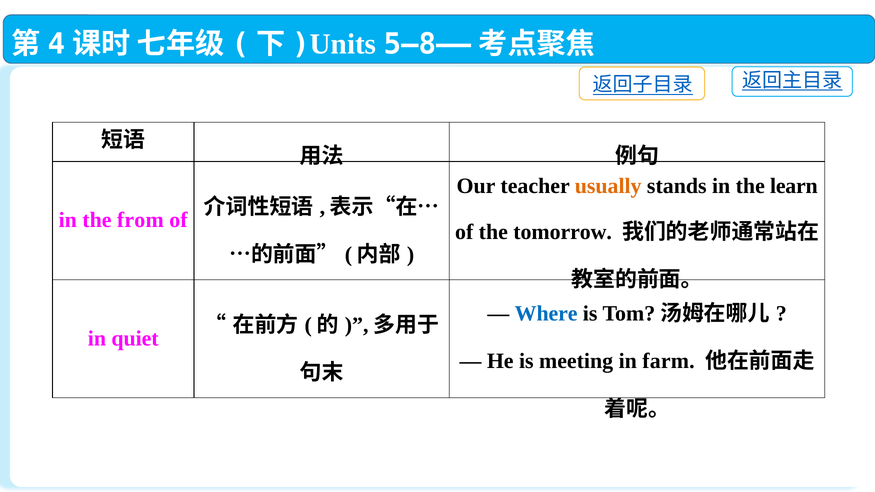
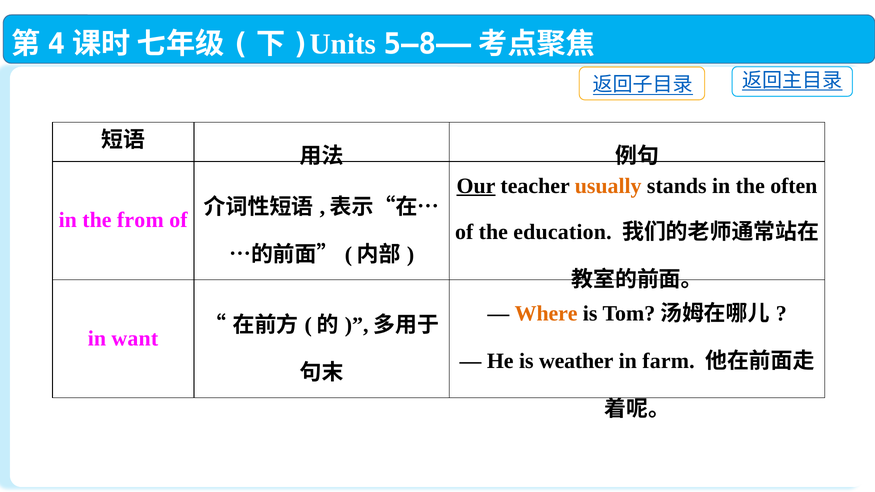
Our underline: none -> present
learn: learn -> often
tomorrow: tomorrow -> education
Where colour: blue -> orange
quiet: quiet -> want
meeting: meeting -> weather
